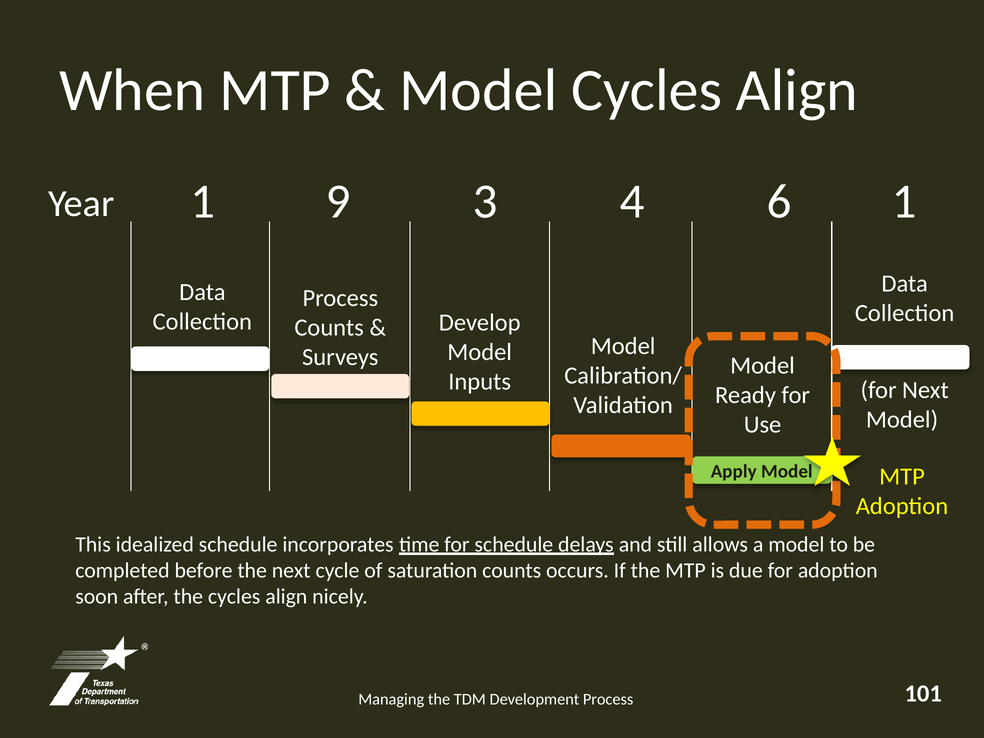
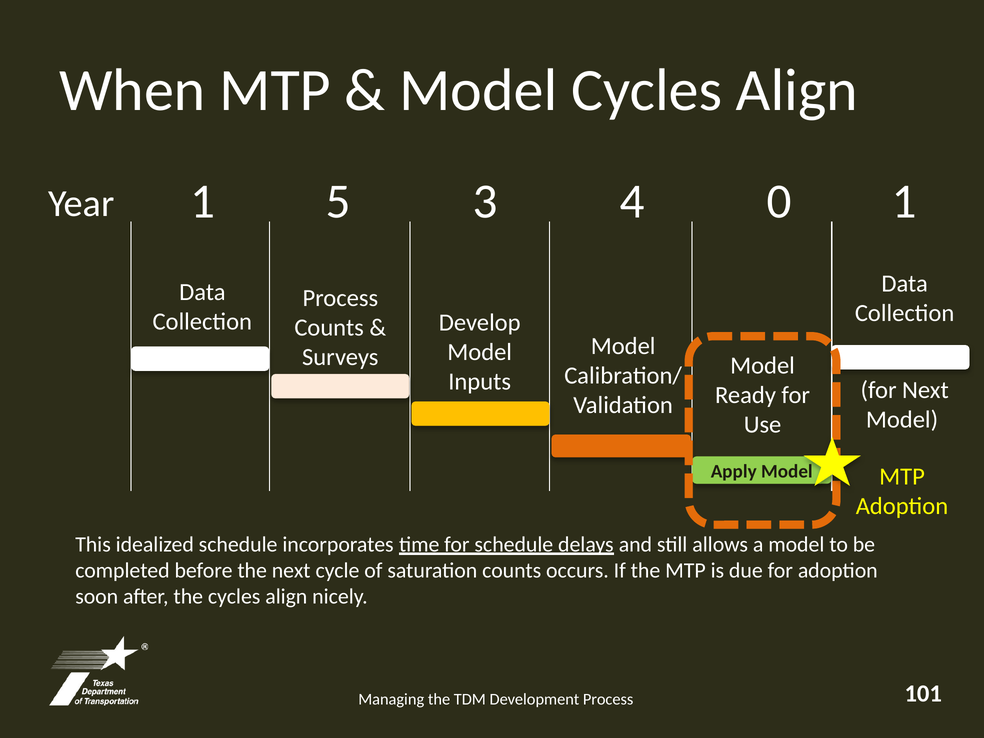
9: 9 -> 5
6: 6 -> 0
